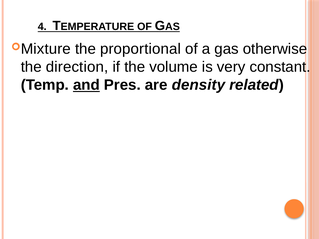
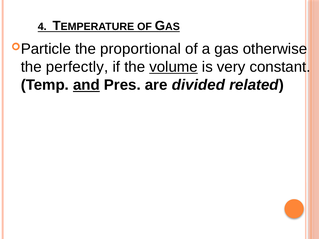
Mixture: Mixture -> Particle
direction: direction -> perfectly
volume underline: none -> present
density: density -> divided
